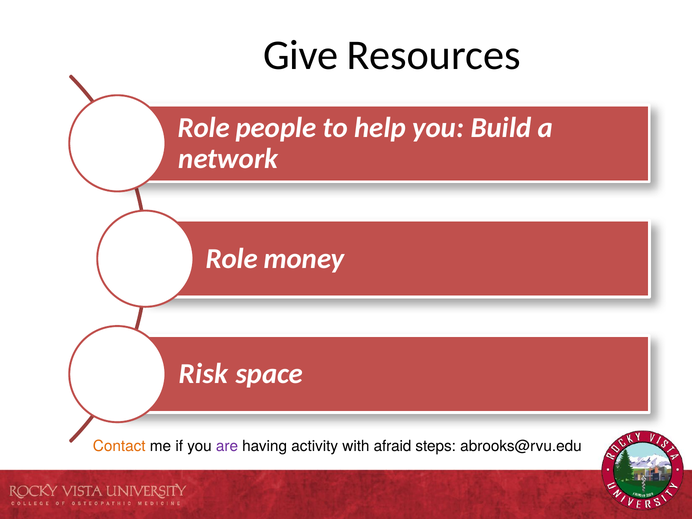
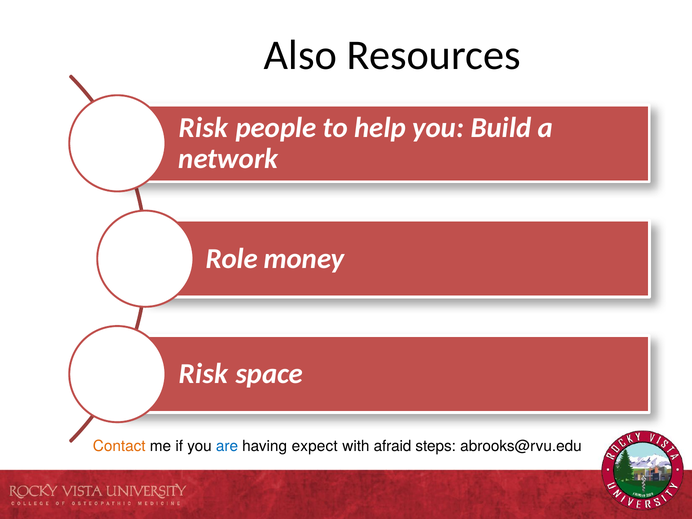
Give: Give -> Also
Role at (204, 128): Role -> Risk
are colour: purple -> blue
activity: activity -> expect
